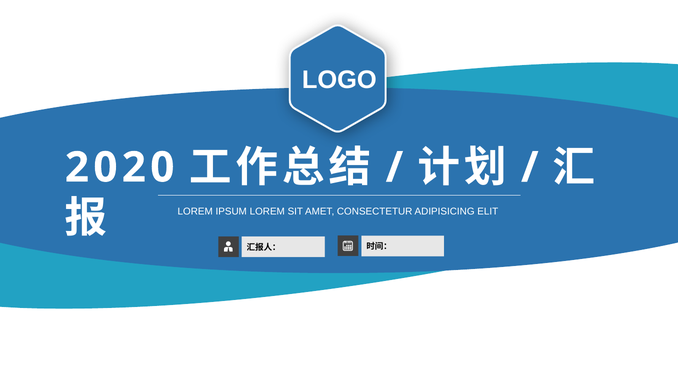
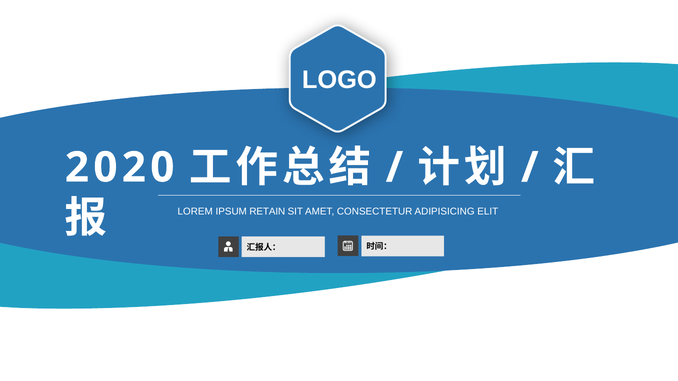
IPSUM LOREM: LOREM -> RETAIN
